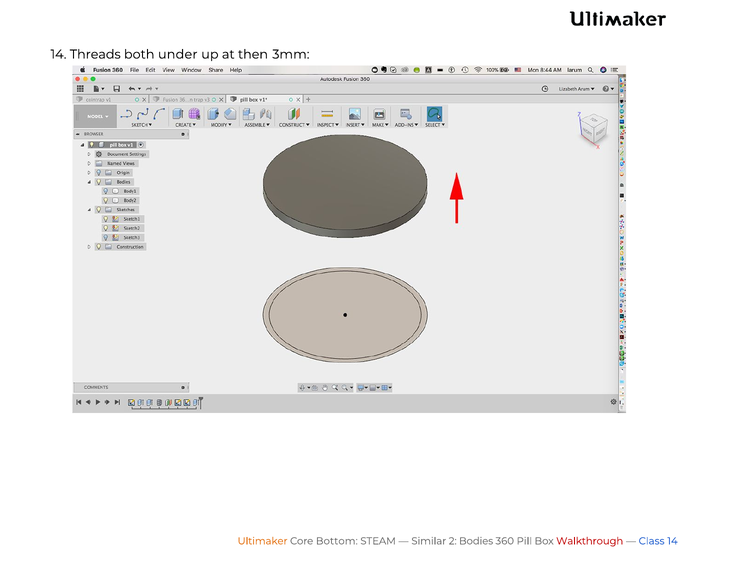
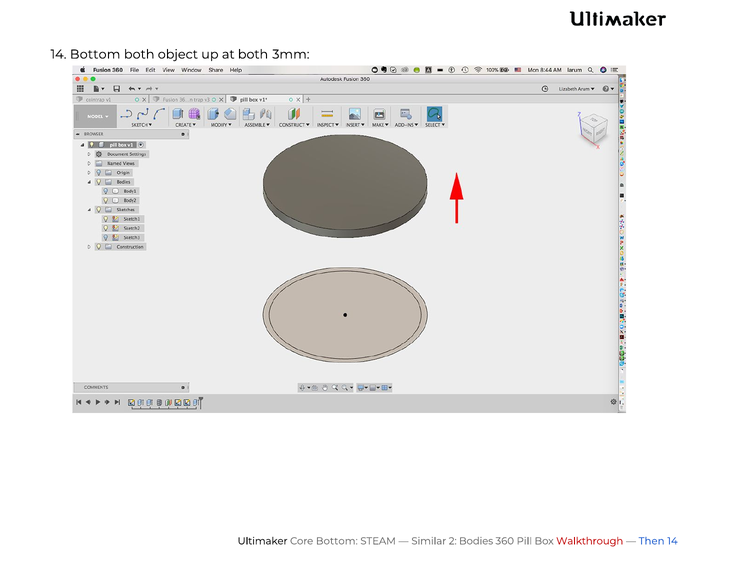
14 Threads: Threads -> Bottom
under: under -> object
at then: then -> both
Ultimaker colour: orange -> black
Class: Class -> Then
